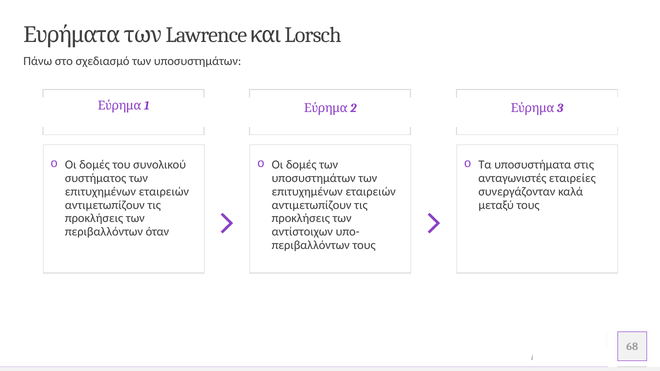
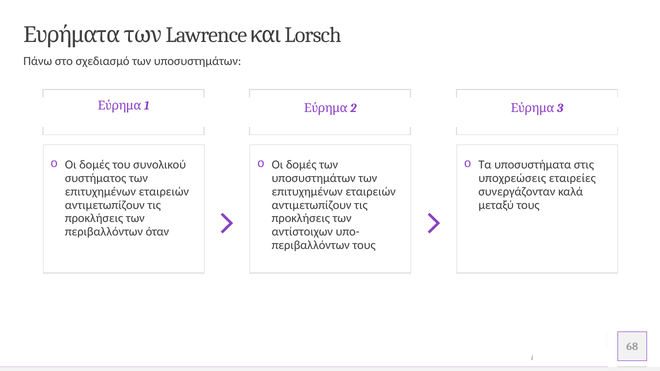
ανταγωνιστές: ανταγωνιστές -> υποχρεώσεις
